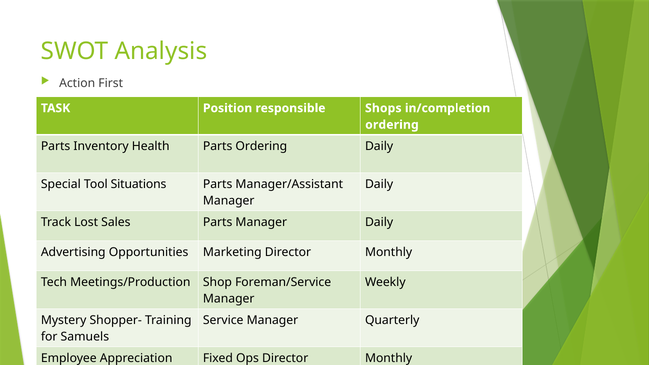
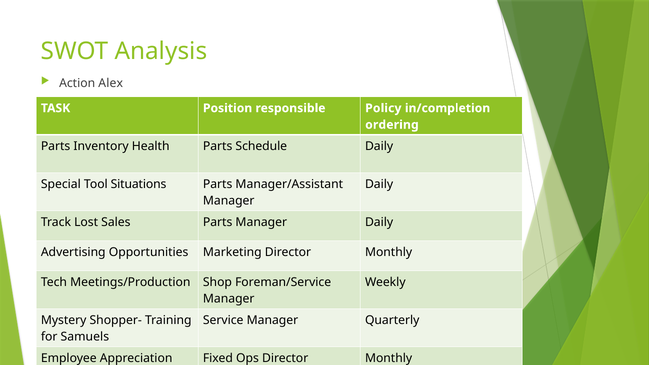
First: First -> Alex
Shops: Shops -> Policy
Parts Ordering: Ordering -> Schedule
